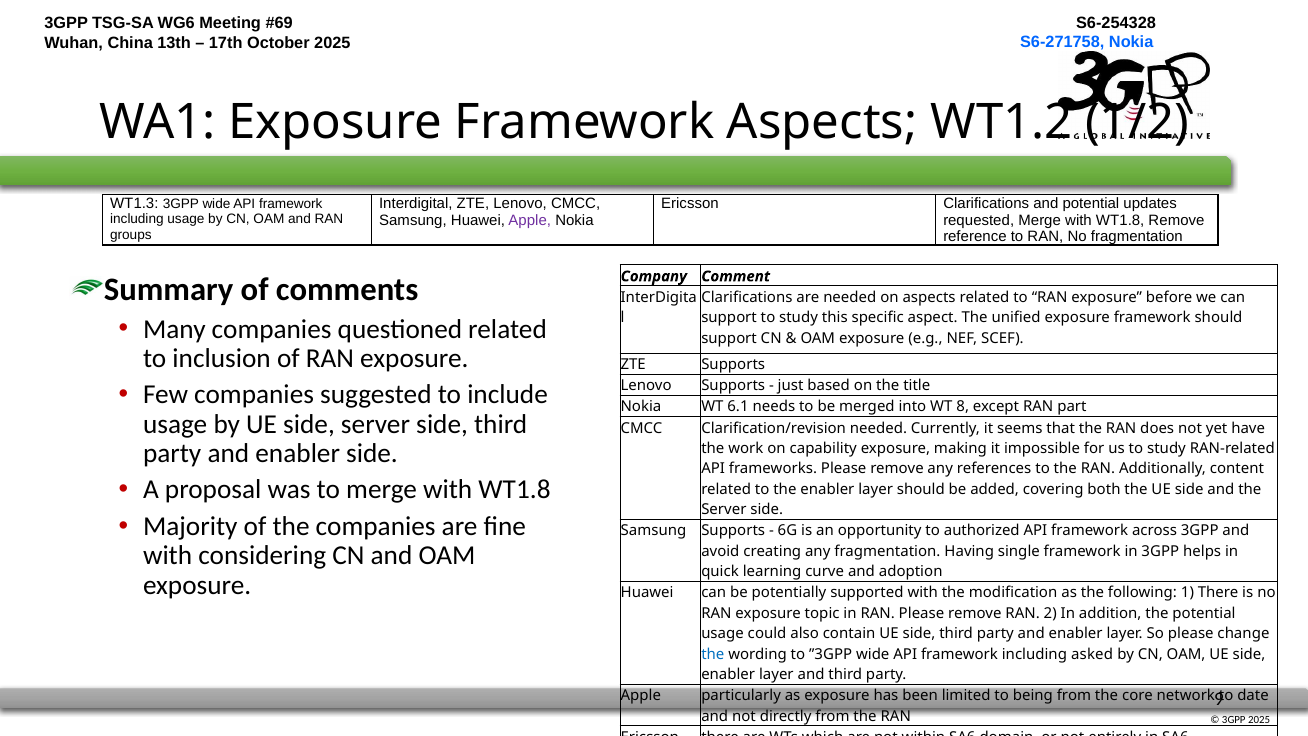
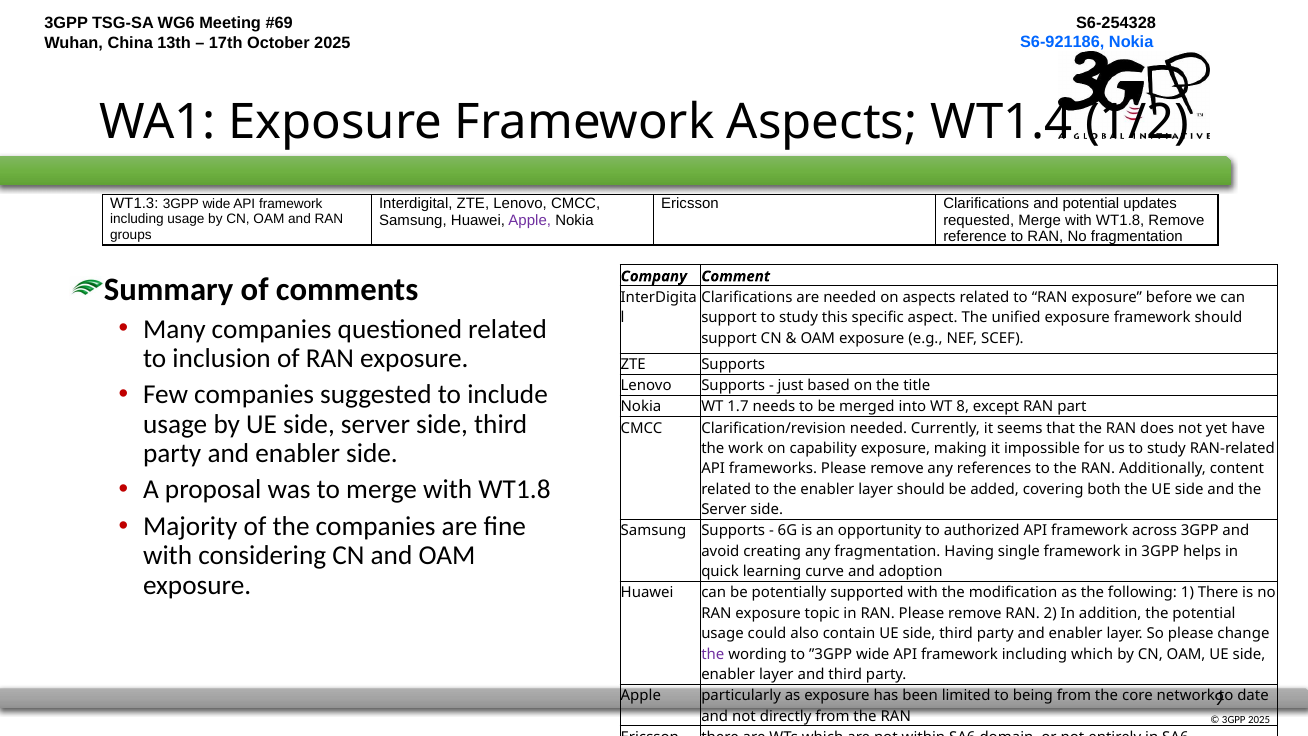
S6-271758: S6-271758 -> S6-921186
WT1.2: WT1.2 -> WT1.4
6.1: 6.1 -> 1.7
the at (713, 654) colour: blue -> purple
including asked: asked -> which
